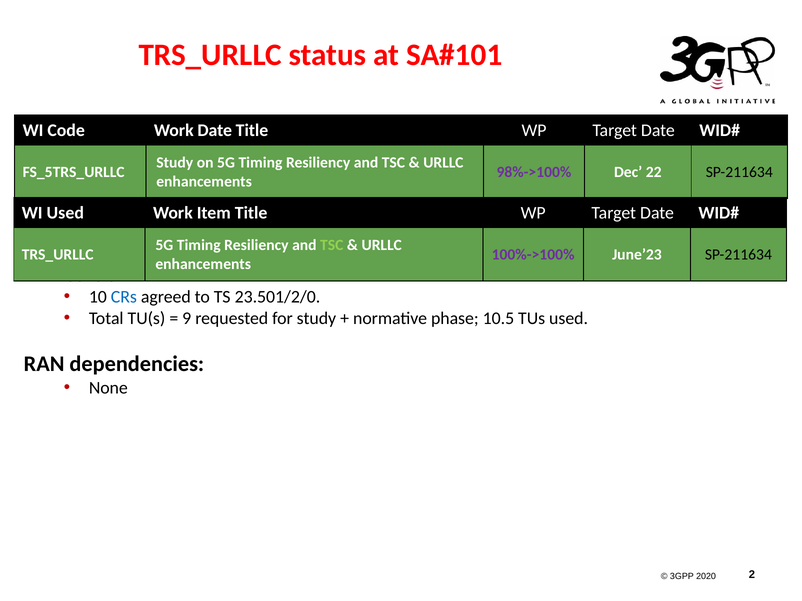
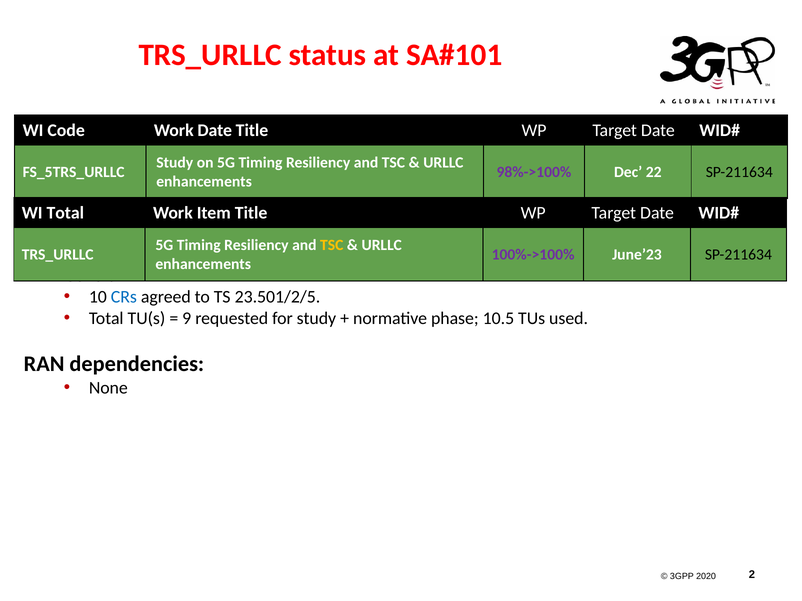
WI Used: Used -> Total
TSC at (332, 245) colour: light green -> yellow
23.501/2/0: 23.501/2/0 -> 23.501/2/5
